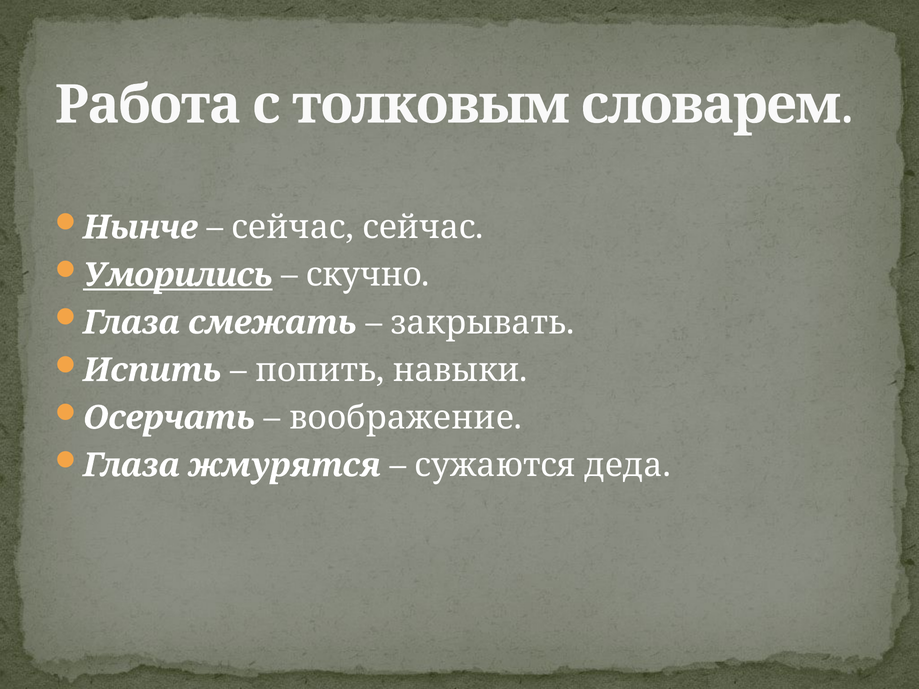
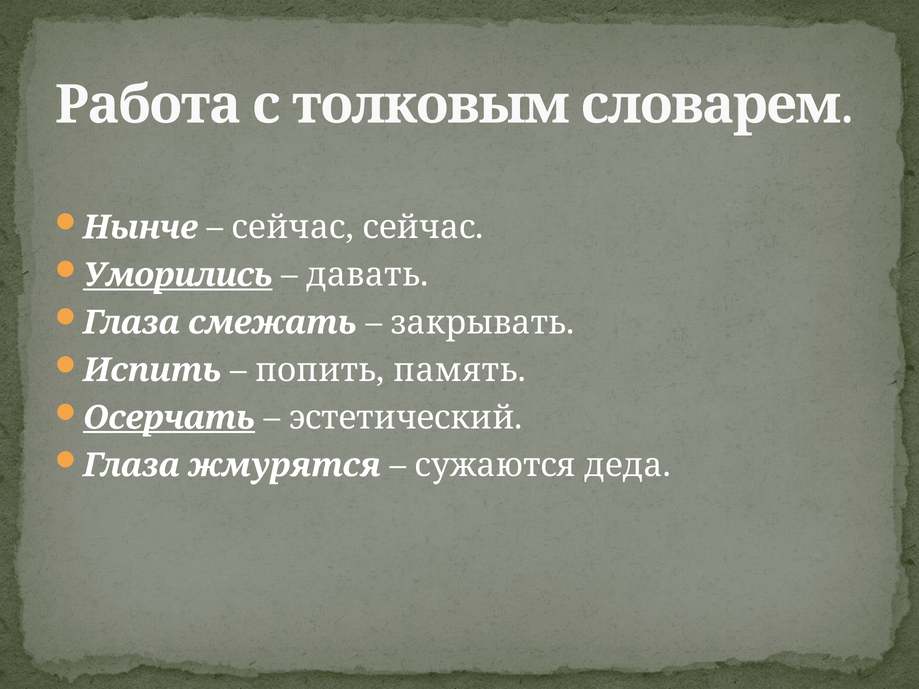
скучно: скучно -> давать
навыки: навыки -> память
Осерчать underline: none -> present
воображение: воображение -> эстетический
